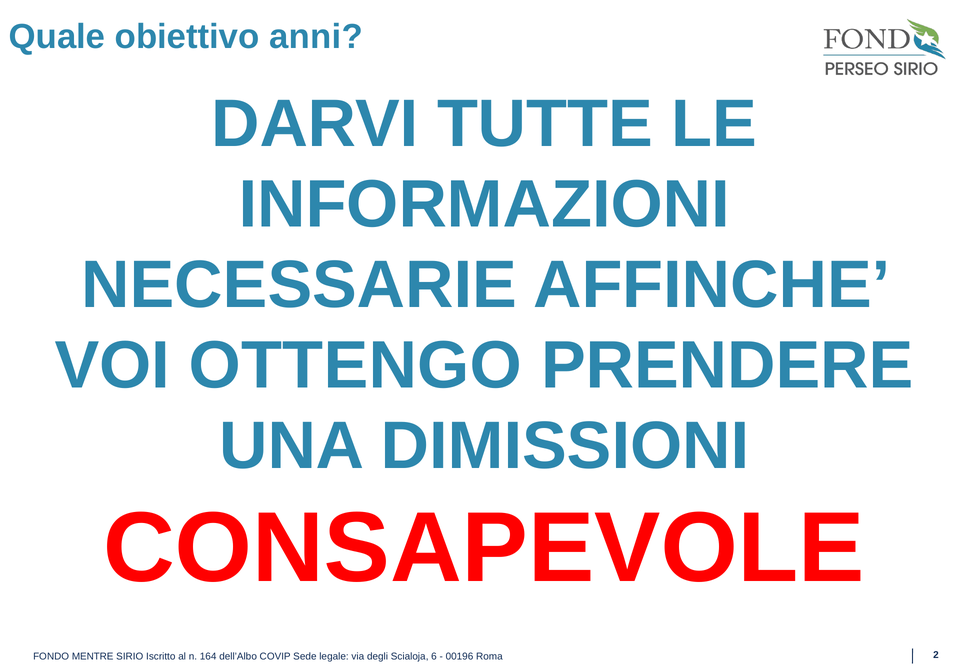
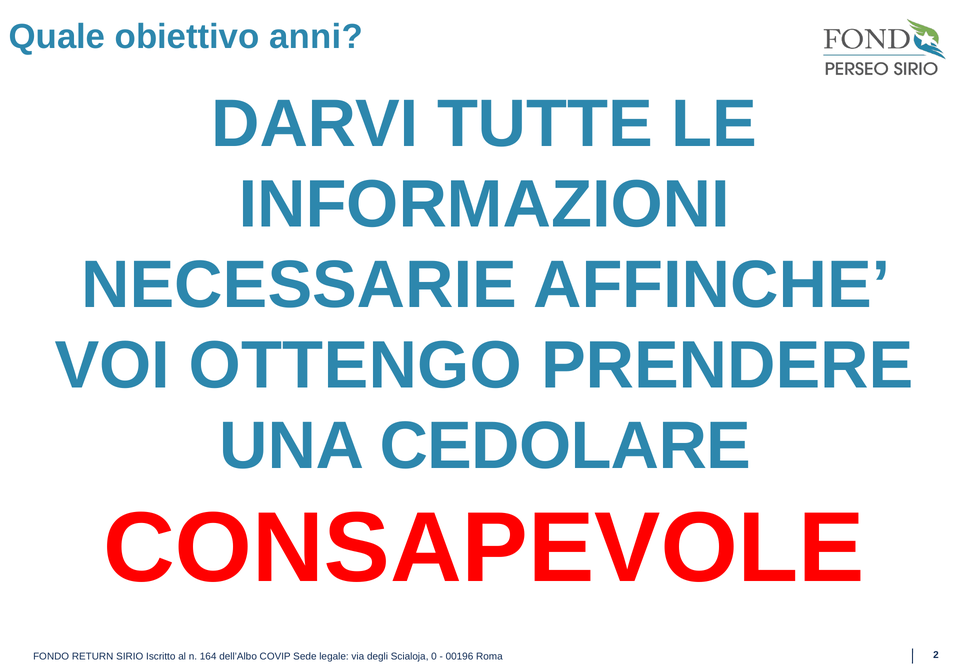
DIMISSIONI: DIMISSIONI -> CEDOLARE
MENTRE: MENTRE -> RETURN
6: 6 -> 0
